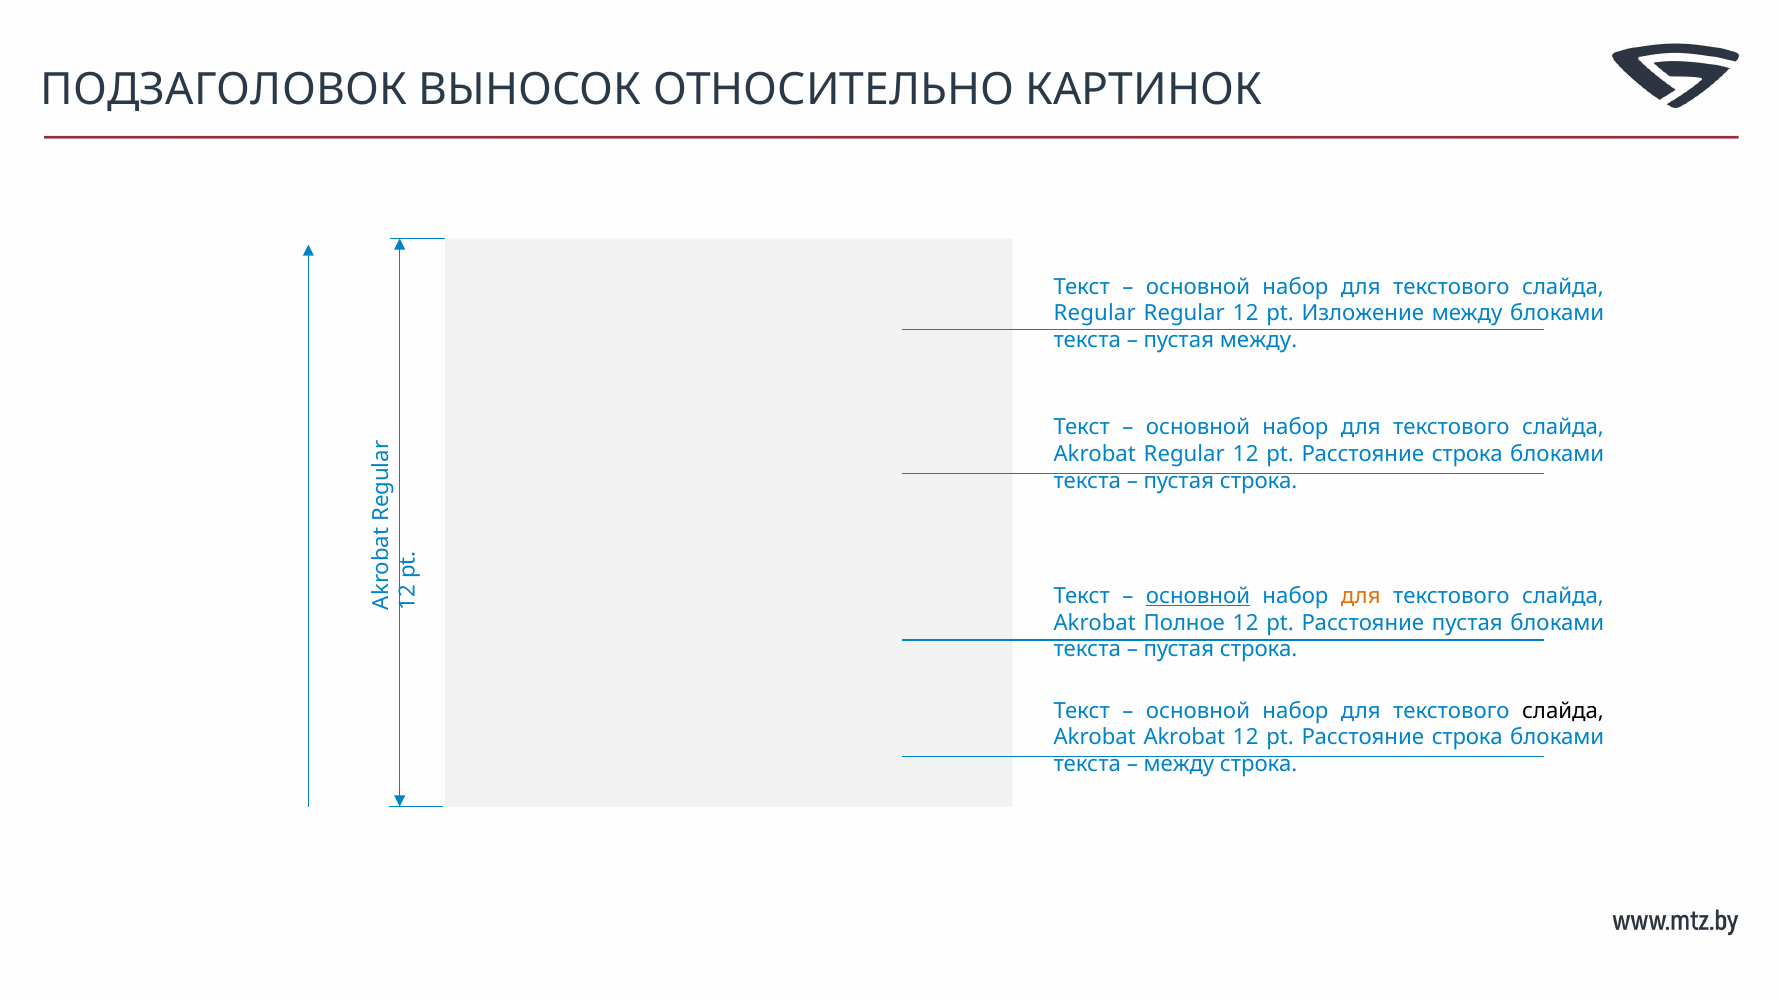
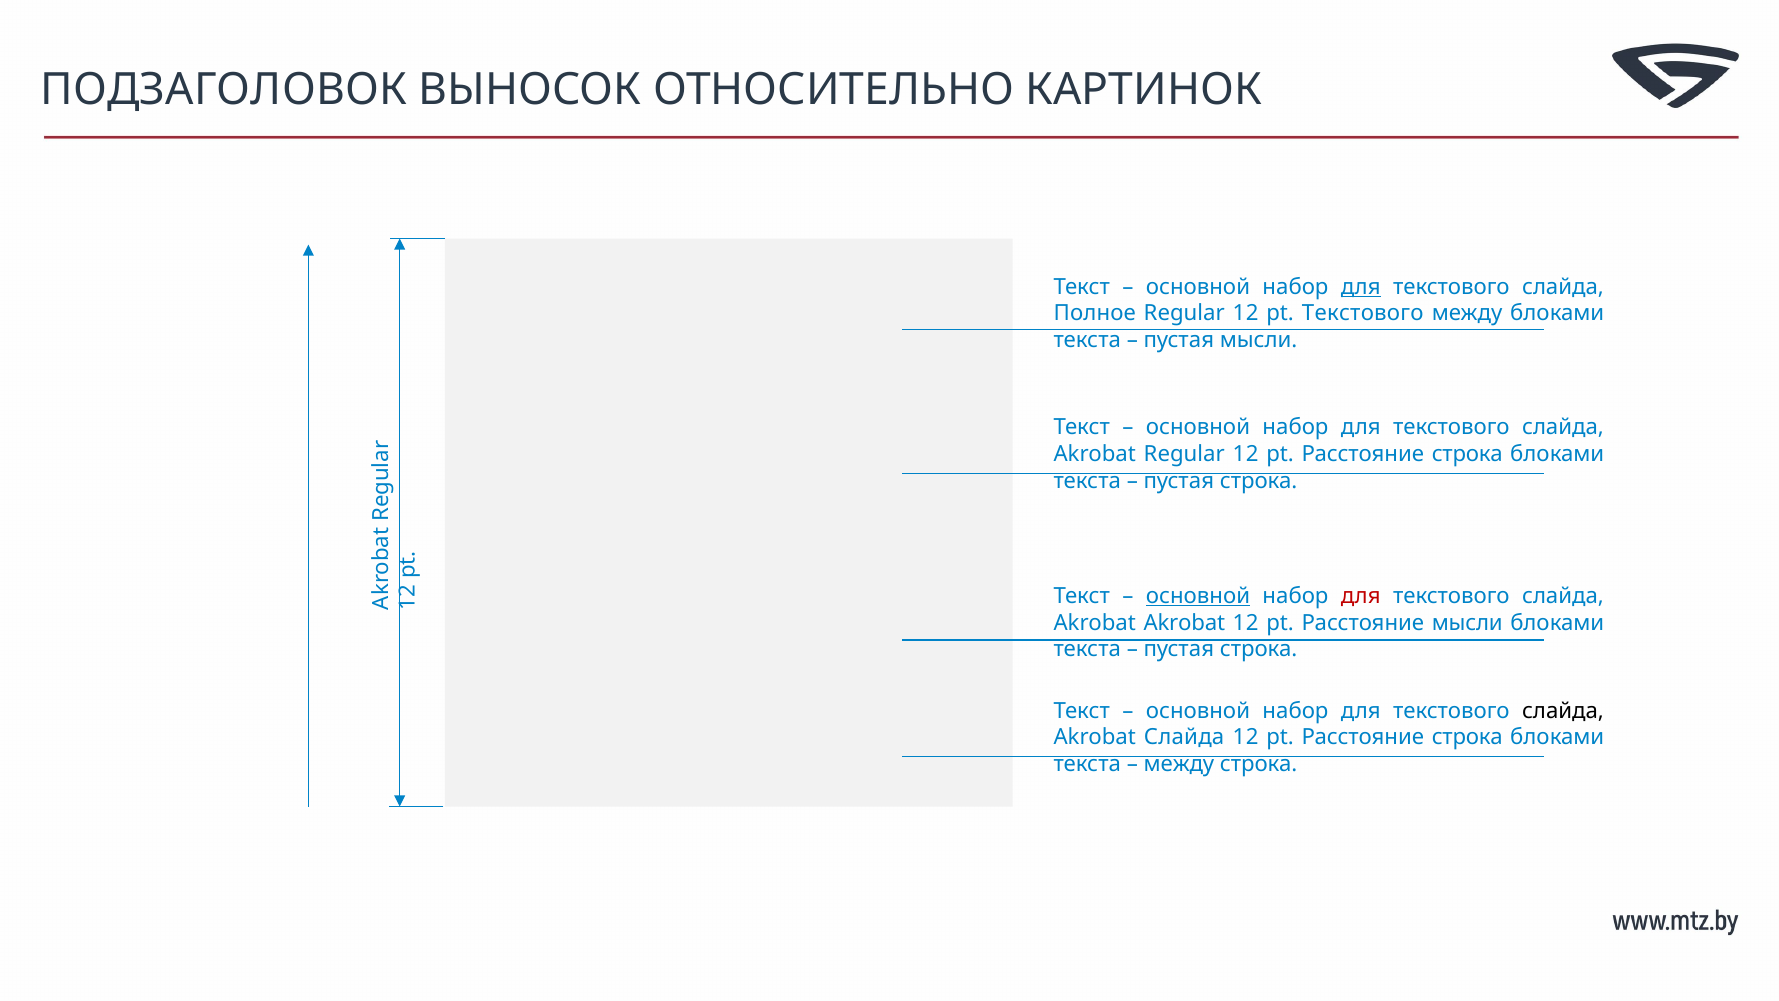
для at (1361, 287) underline: none -> present
Regular at (1095, 313): Regular -> Полное
pt Изложение: Изложение -> Текстового
пустая между: между -> мысли
для at (1361, 596) colour: orange -> red
Akrobat Полное: Полное -> Akrobat
Расстояние пустая: пустая -> мысли
Akrobat Akrobat: Akrobat -> Слайда
